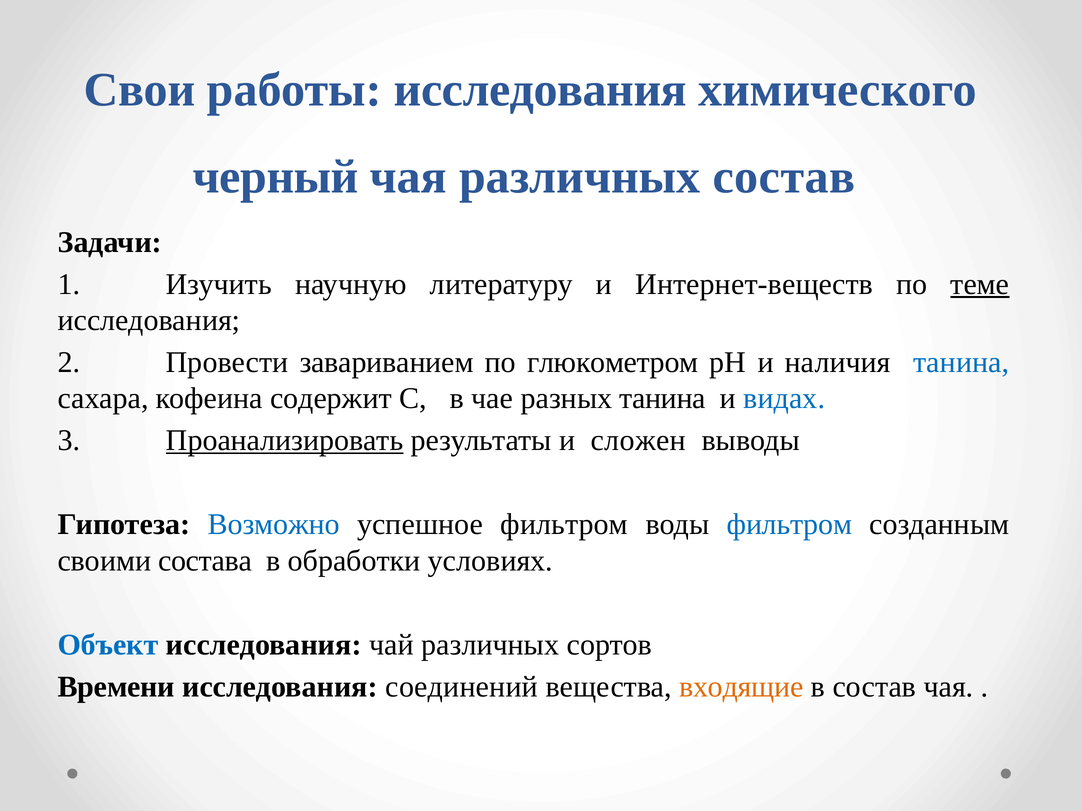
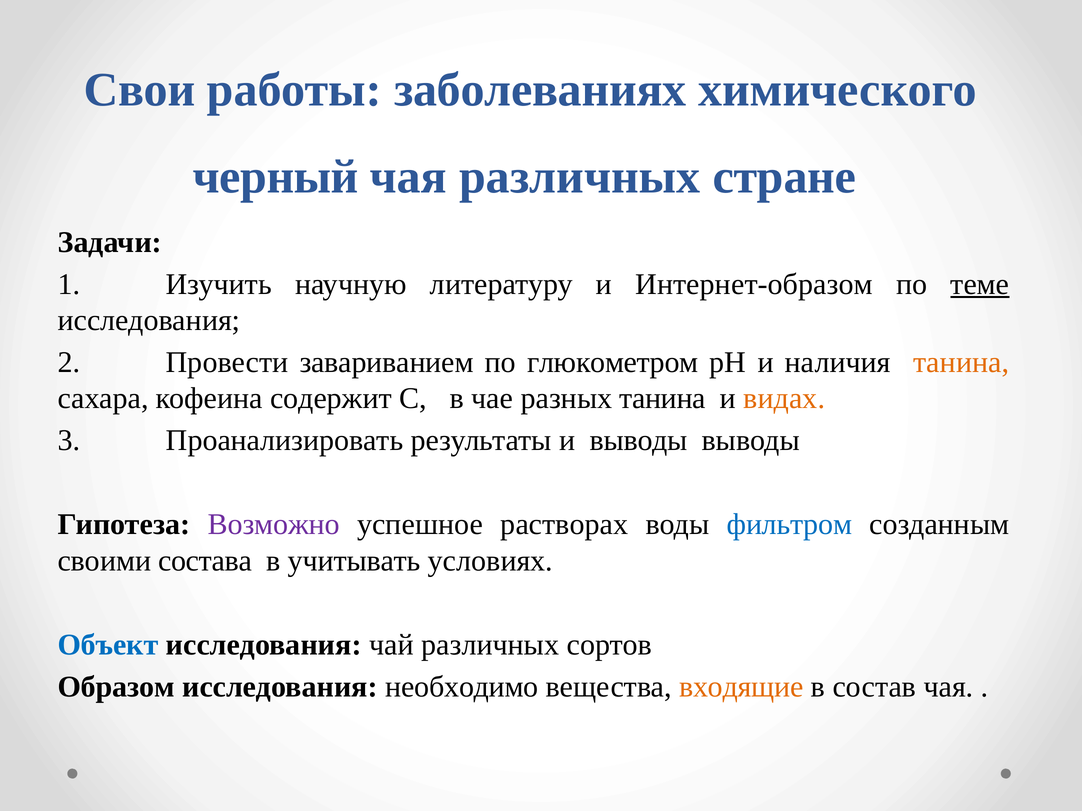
работы исследования: исследования -> заболеваниях
различных состав: состав -> стране
Интернет-веществ: Интернет-веществ -> Интернет-образом
танина at (961, 363) colour: blue -> orange
видах colour: blue -> orange
Проанализировать underline: present -> none
и сложен: сложен -> выводы
Возможно colour: blue -> purple
успешное фильтром: фильтром -> растворах
обработки: обработки -> учитывать
Времени: Времени -> Образом
соединений: соединений -> необходимо
